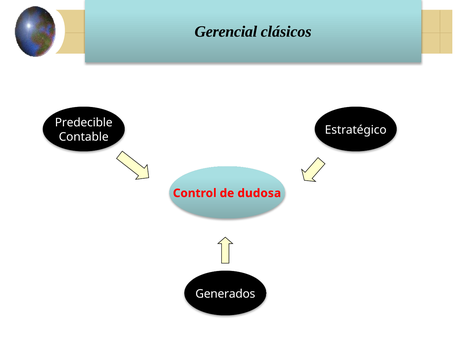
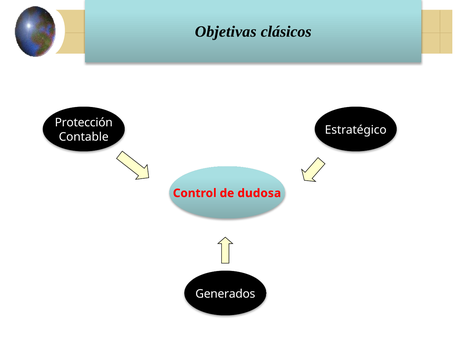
Gerencial: Gerencial -> Objetivas
Predecible: Predecible -> Protección
